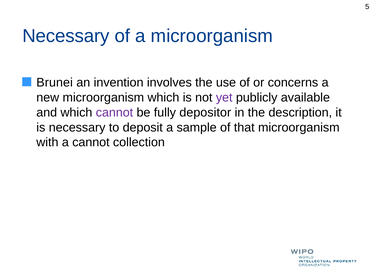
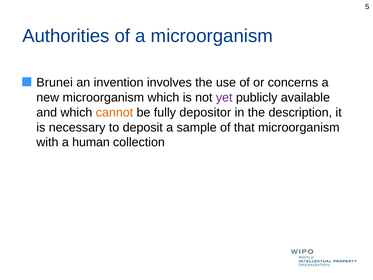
Necessary at (66, 36): Necessary -> Authorities
cannot at (114, 112) colour: purple -> orange
a cannot: cannot -> human
